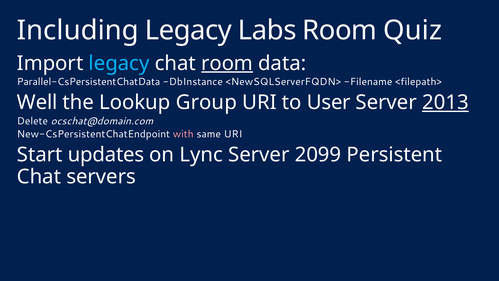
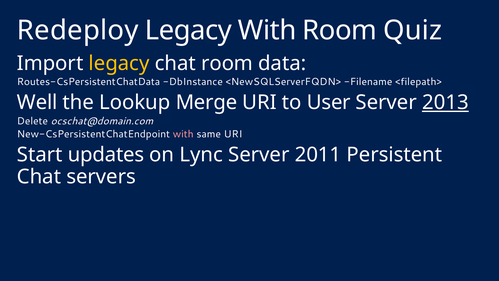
Including: Including -> Redeploy
Legacy Labs: Labs -> With
legacy at (119, 63) colour: light blue -> yellow
room at (227, 63) underline: present -> none
Parallel-CsPersistentChatData: Parallel-CsPersistentChatData -> Routes-CsPersistentChatData
Group: Group -> Merge
2099: 2099 -> 2011
